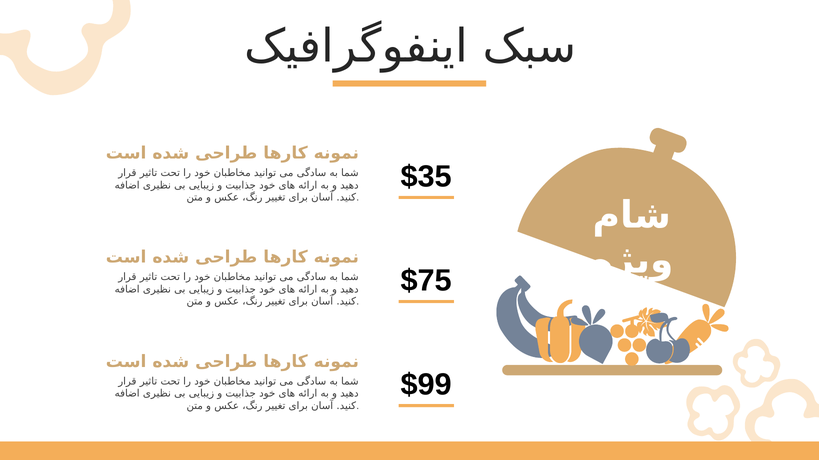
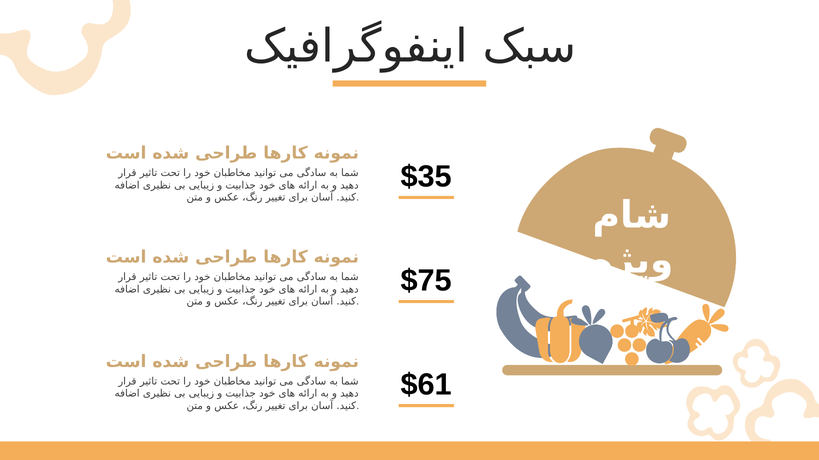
$99: $99 -> $61
